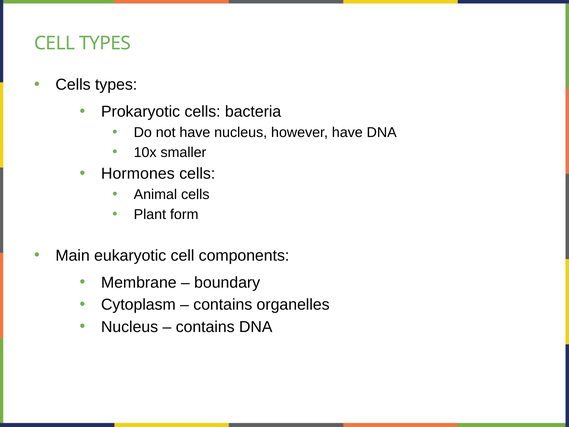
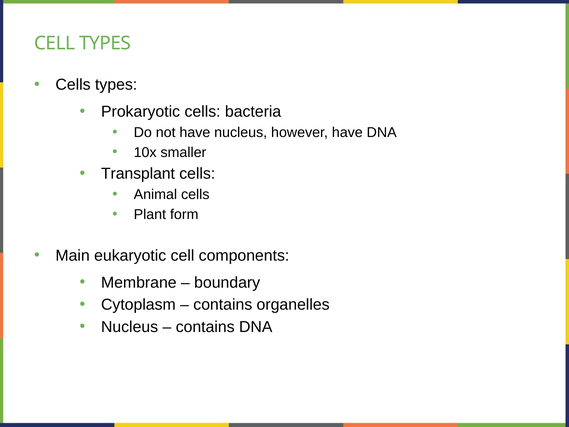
Hormones: Hormones -> Transplant
